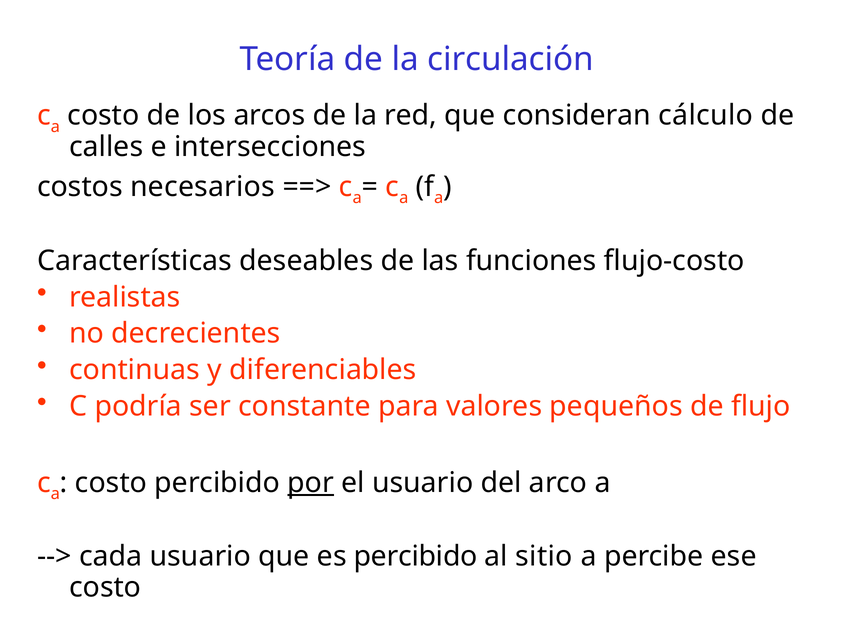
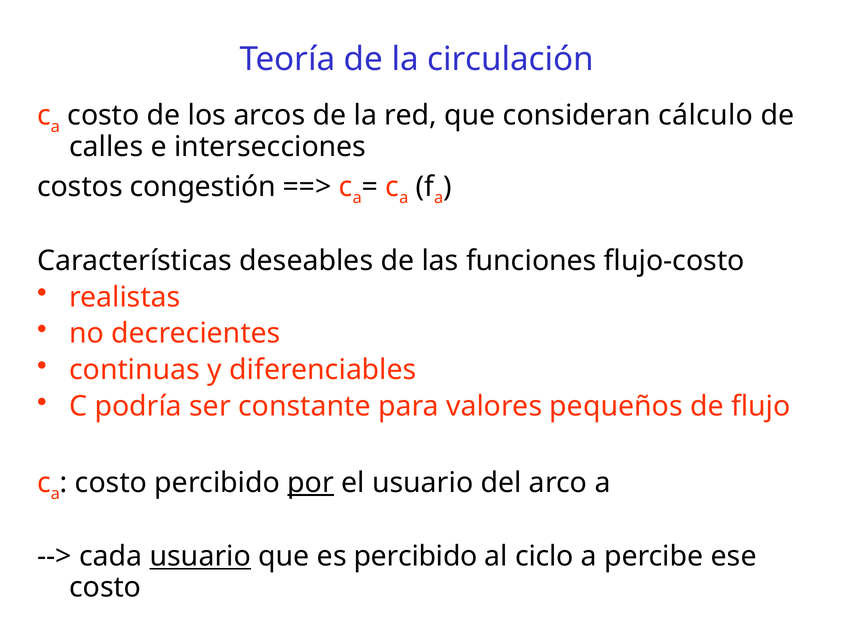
necesarios: necesarios -> congestión
usuario at (200, 557) underline: none -> present
sitio: sitio -> ciclo
